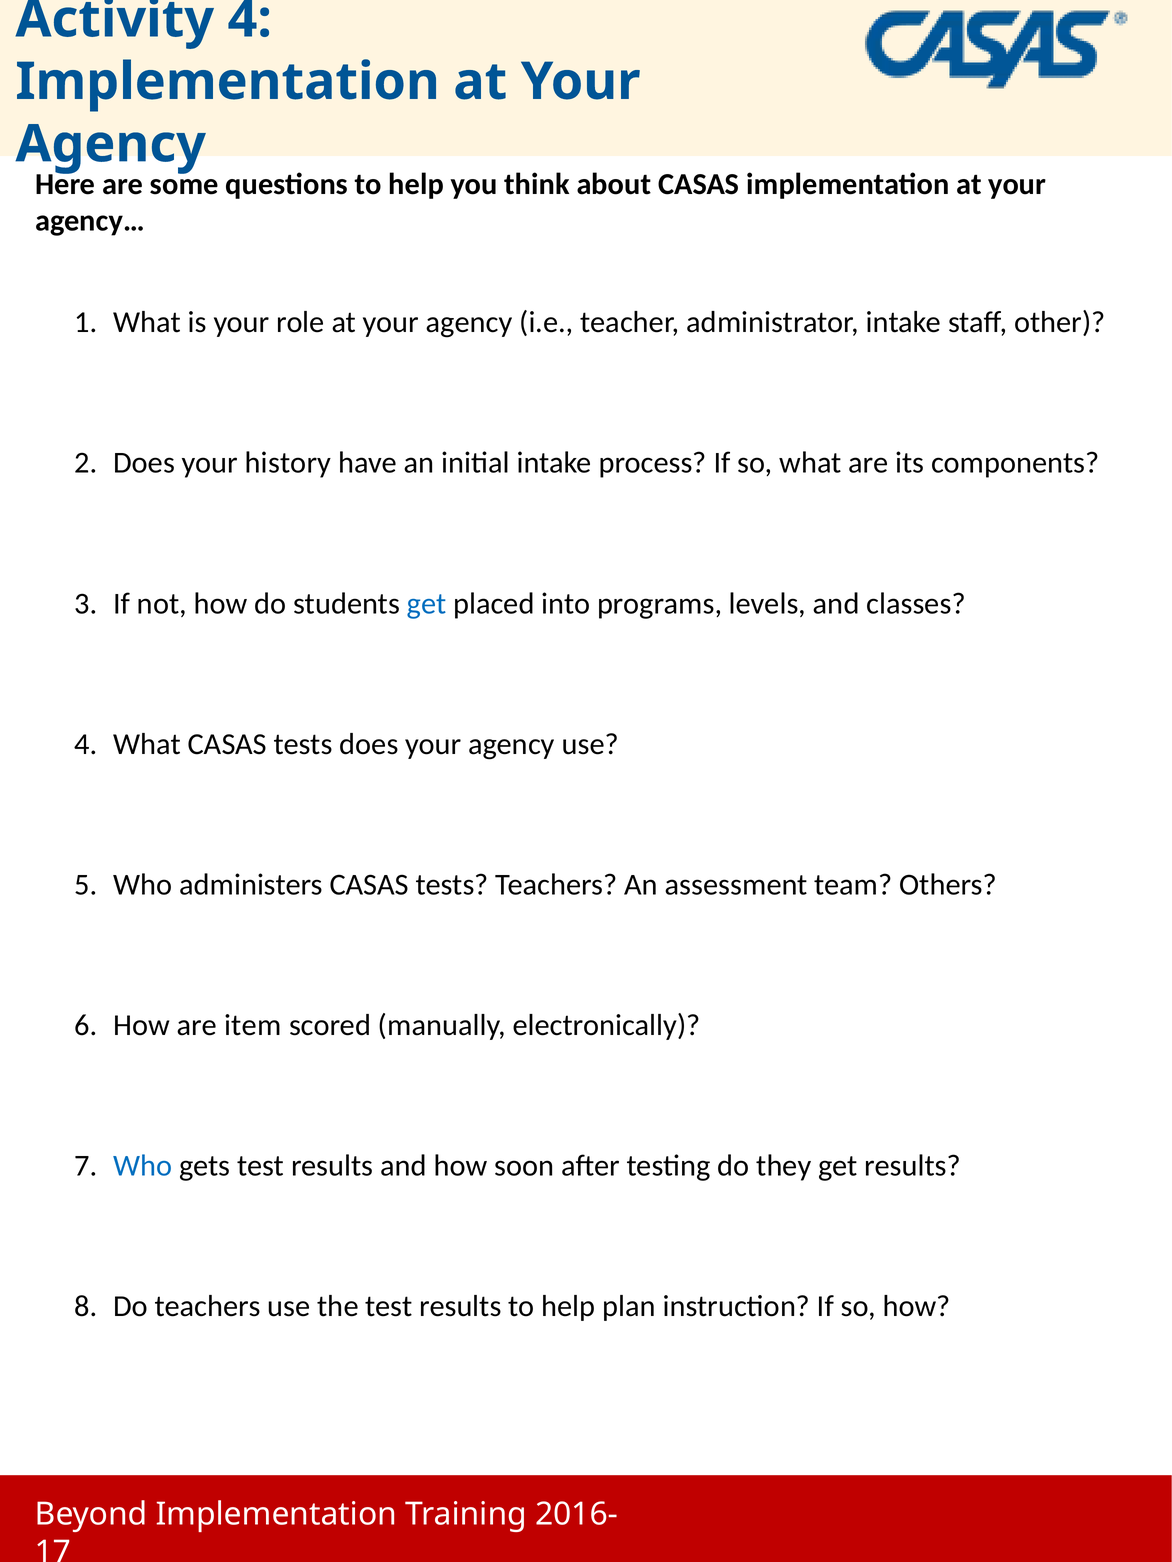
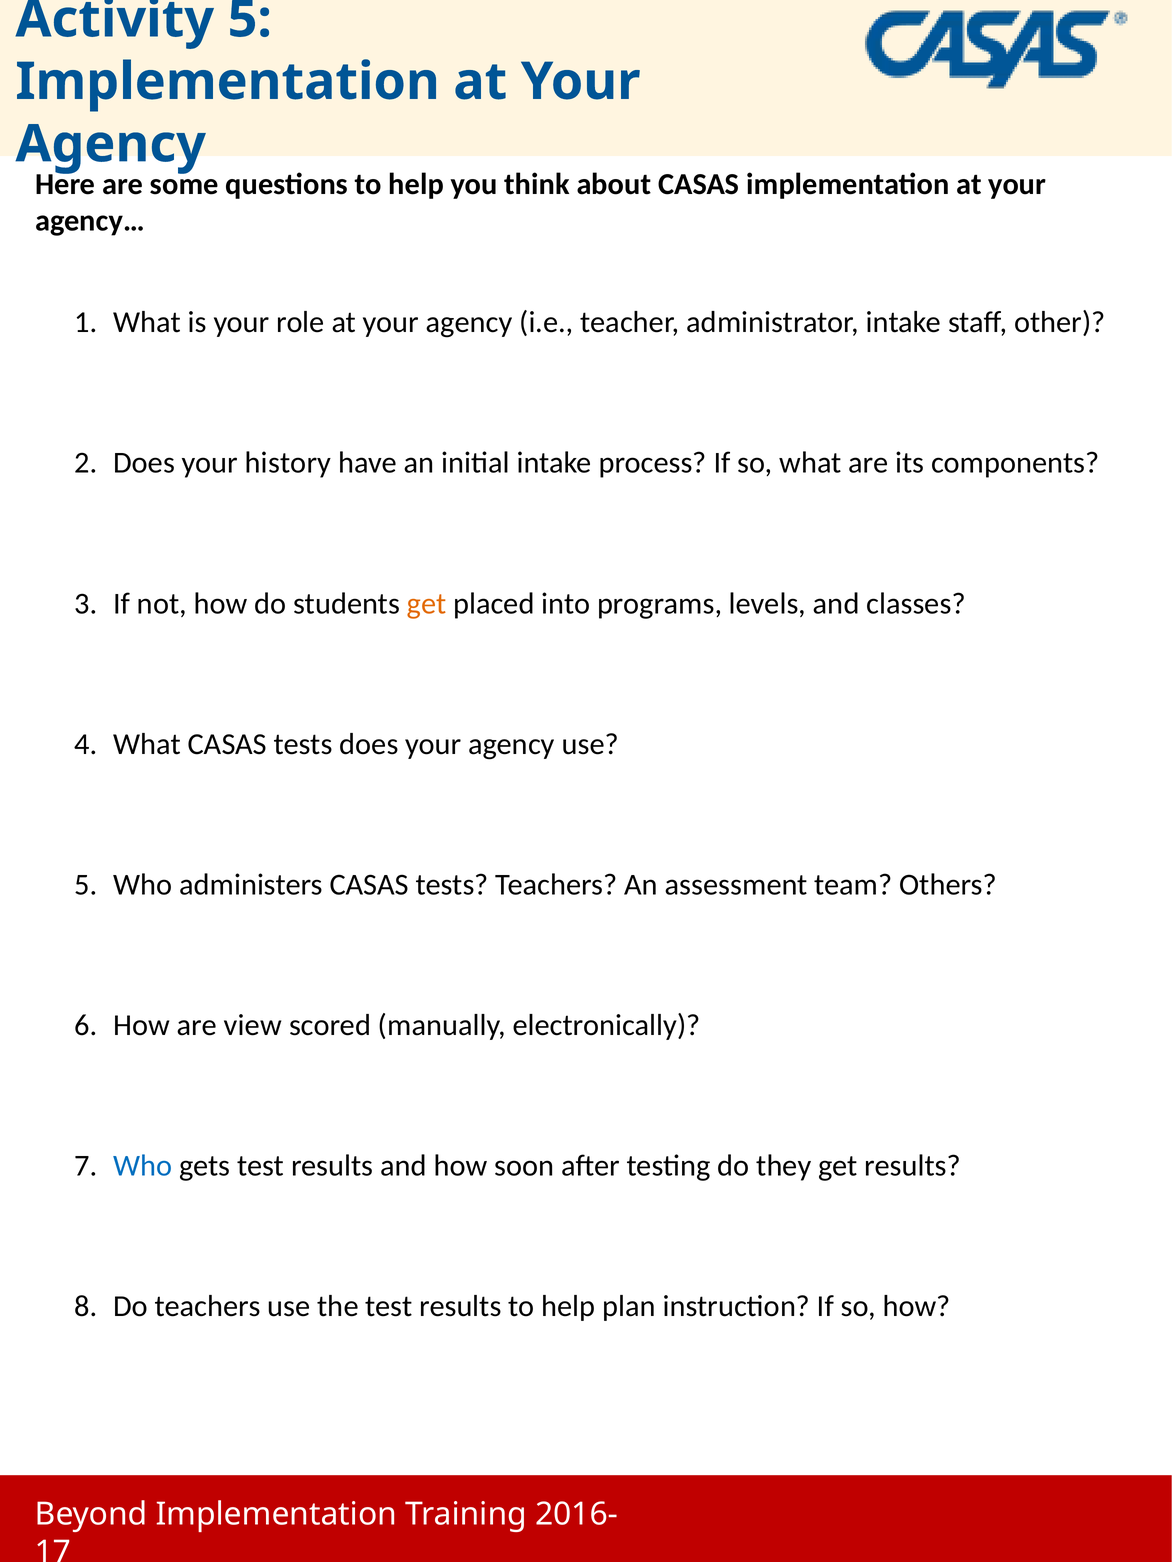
Activity 4: 4 -> 5
get at (427, 604) colour: blue -> orange
item: item -> view
